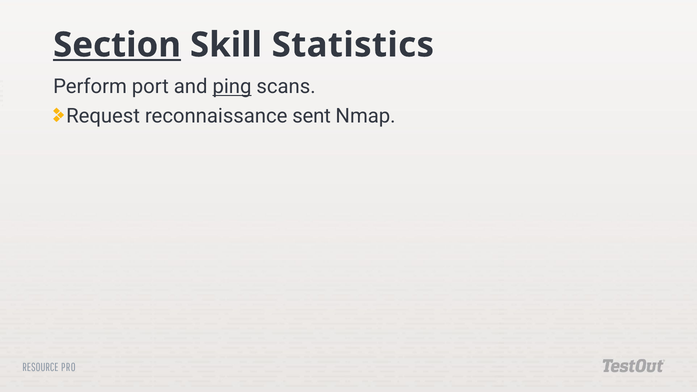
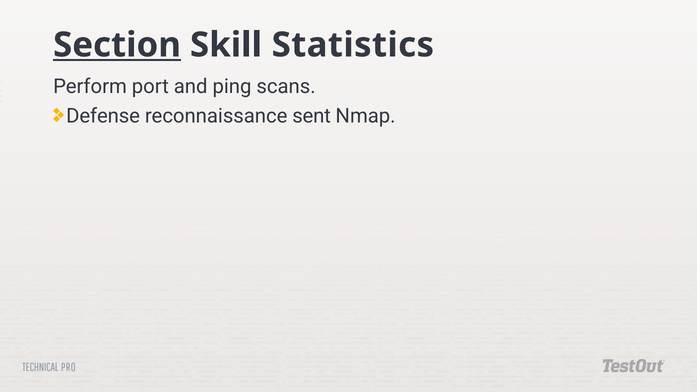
ping underline: present -> none
Request: Request -> Defense
RESOURCE: RESOURCE -> TECHNICAL
